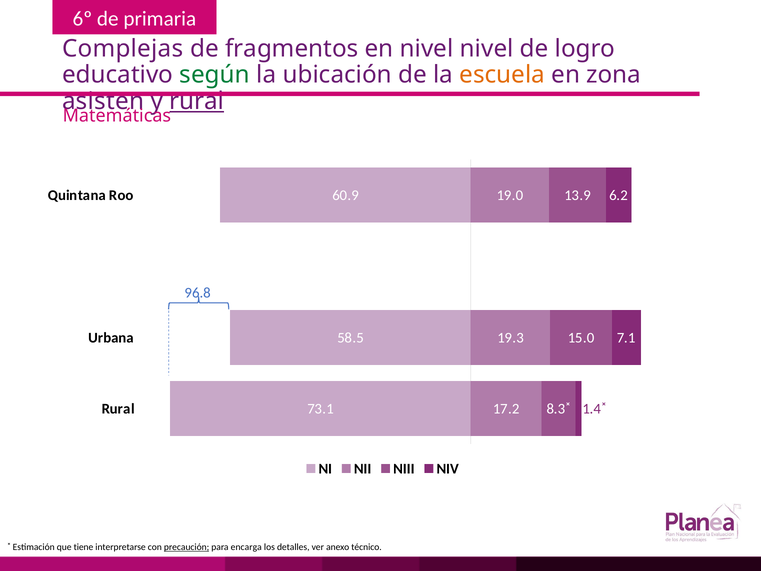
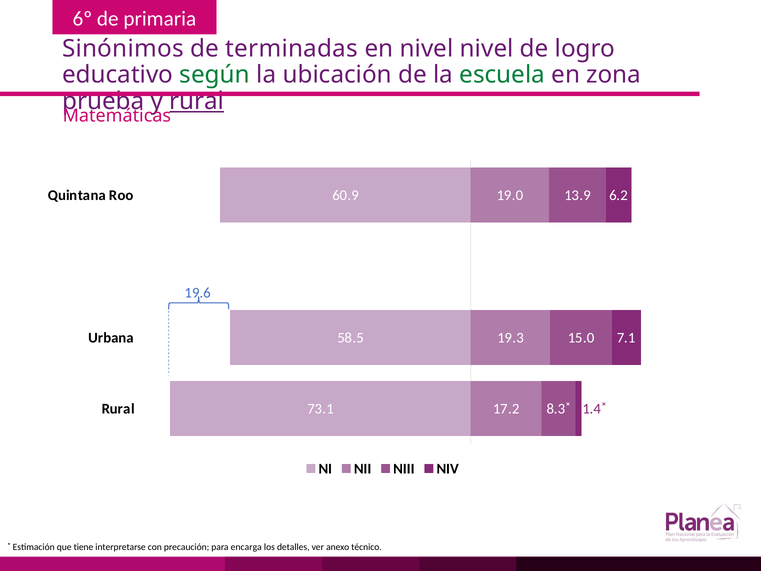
Complejas: Complejas -> Sinónimos
fragmentos: fragmentos -> terminadas
escuela colour: orange -> green
asisten: asisten -> prueba
96.8: 96.8 -> 19.6
precaución underline: present -> none
